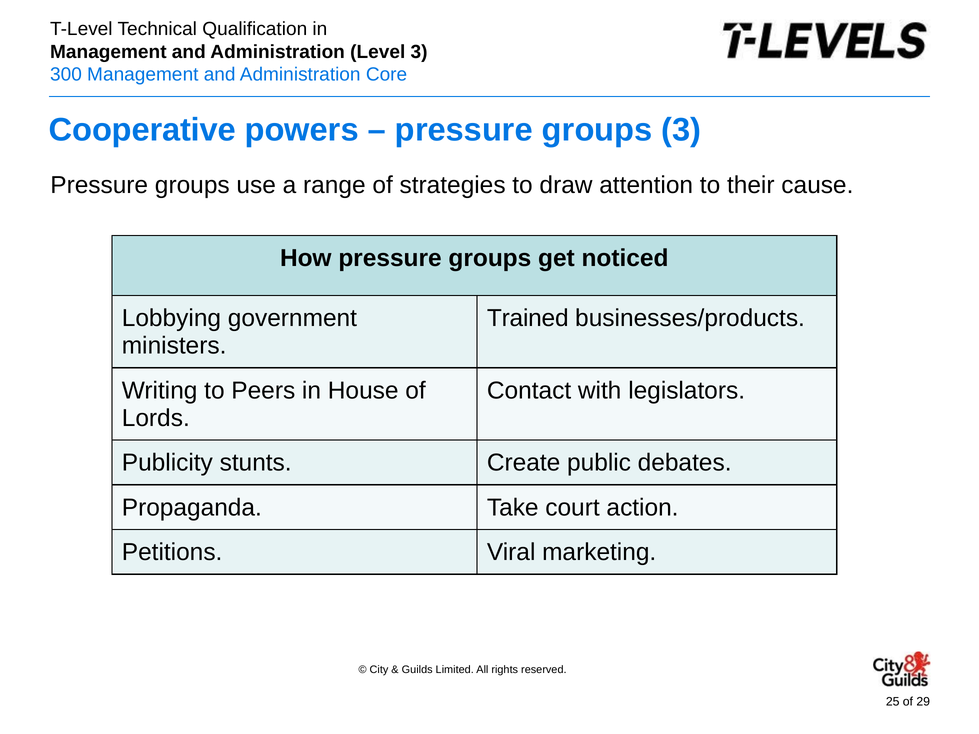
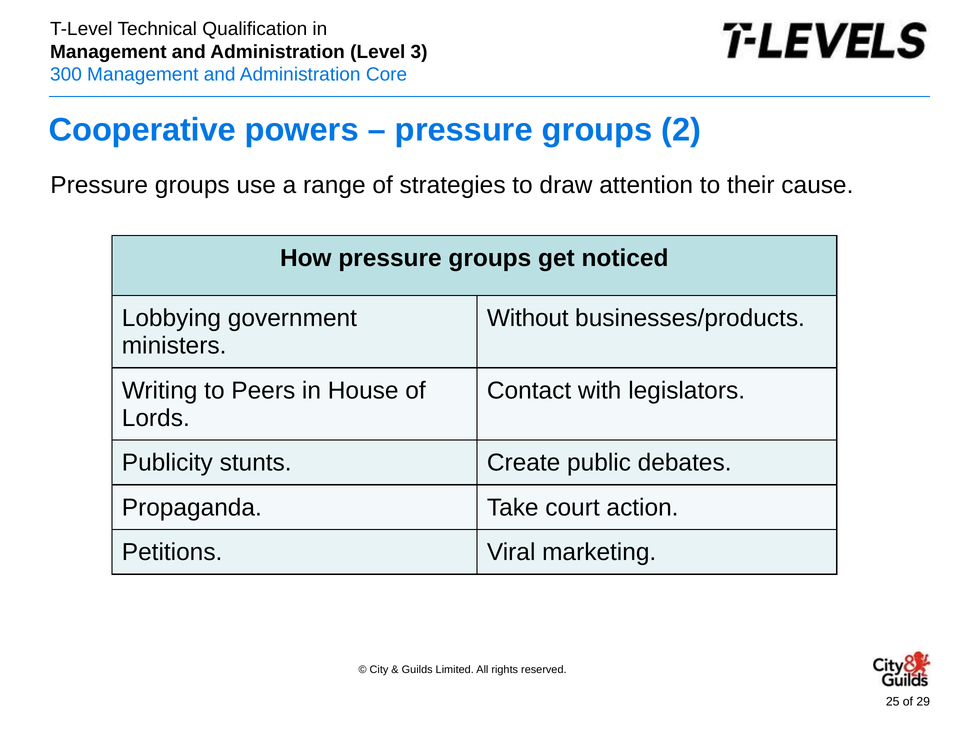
groups 3: 3 -> 2
Trained: Trained -> Without
